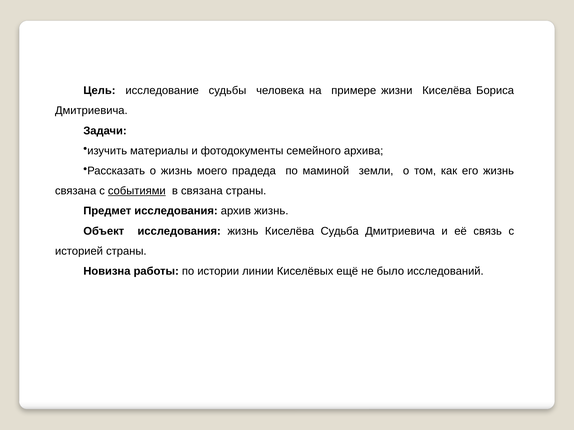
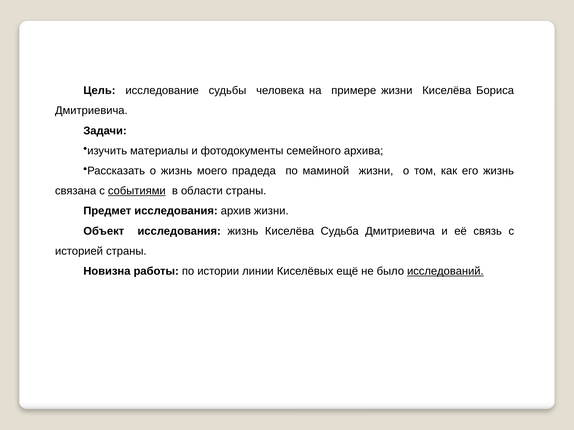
маминой земли: земли -> жизни
в связана: связана -> области
архив жизнь: жизнь -> жизни
исследований underline: none -> present
